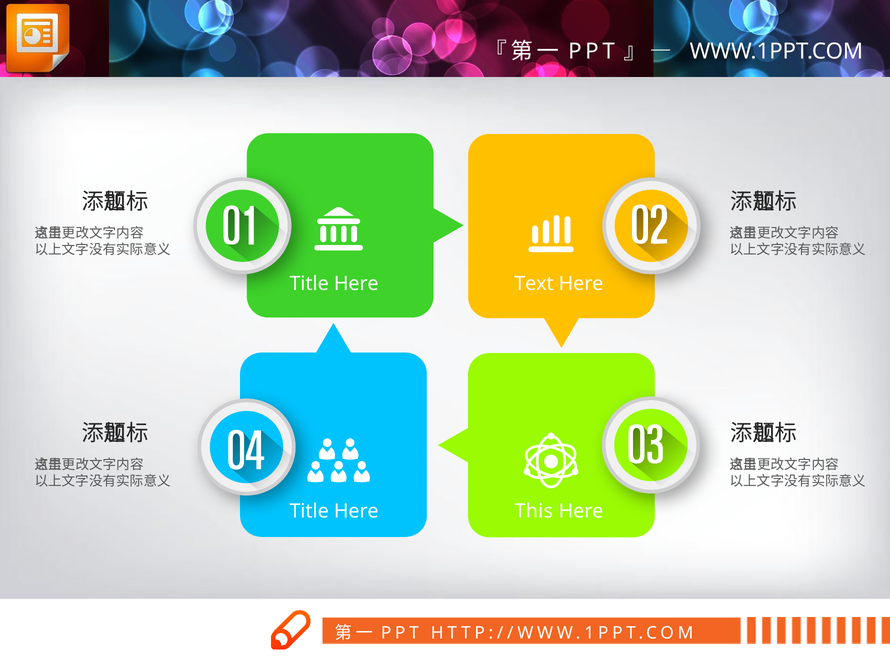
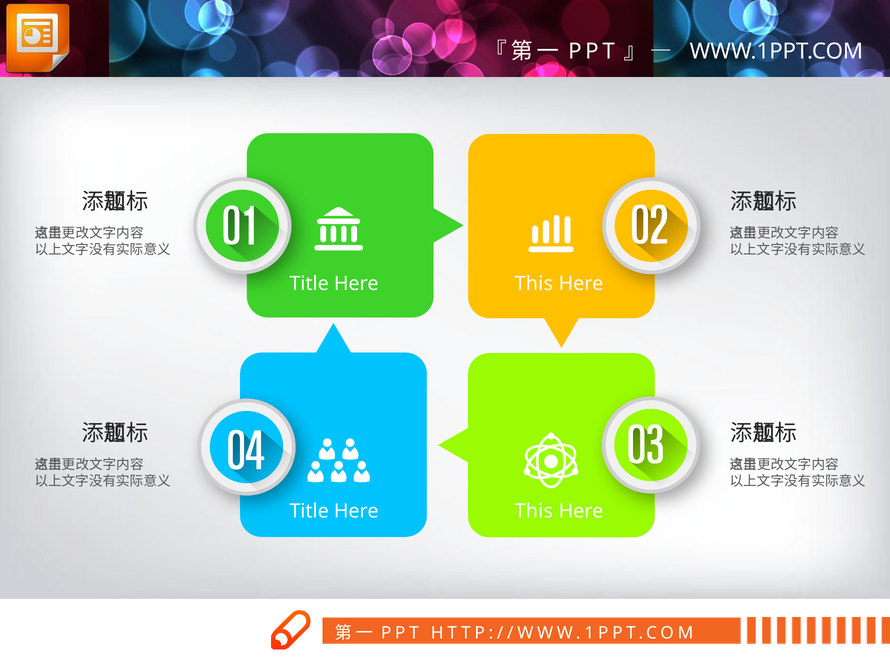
Text at (534, 284): Text -> This
